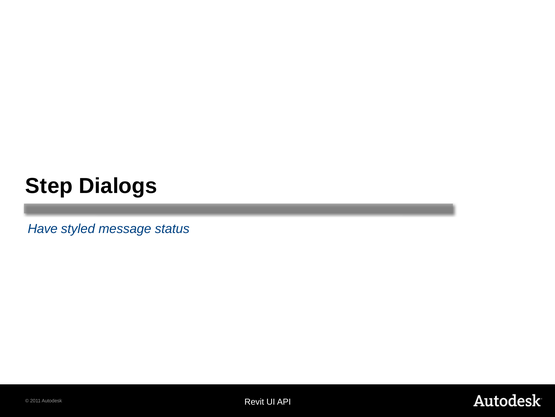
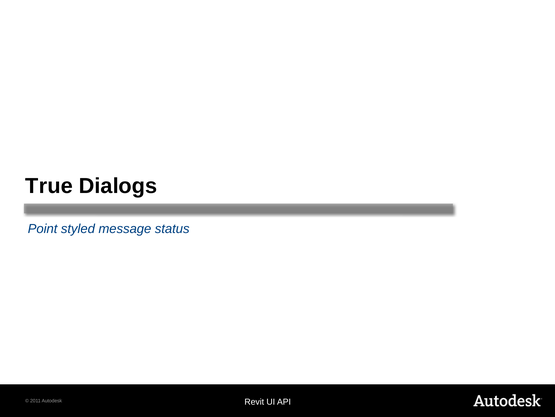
Step: Step -> True
Have: Have -> Point
